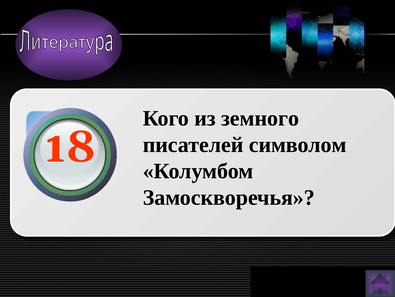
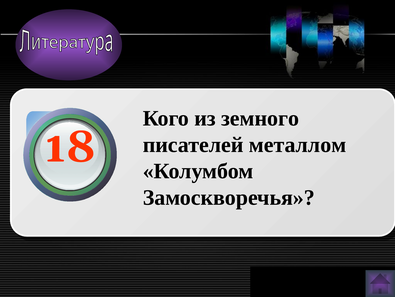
символом: символом -> металлом
